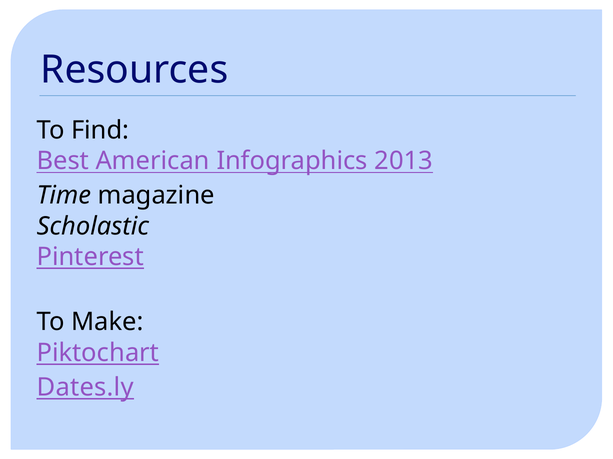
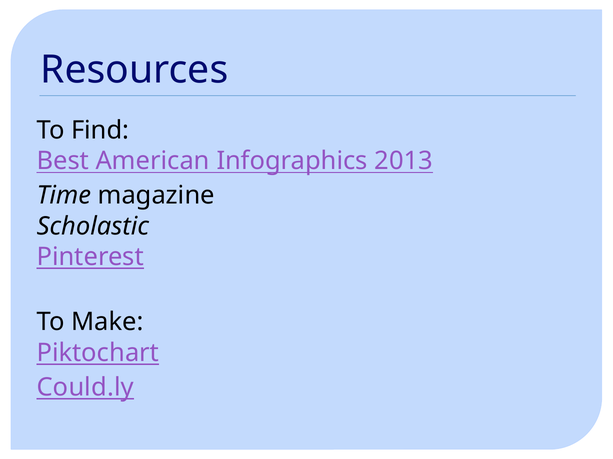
Dates.ly: Dates.ly -> Could.ly
